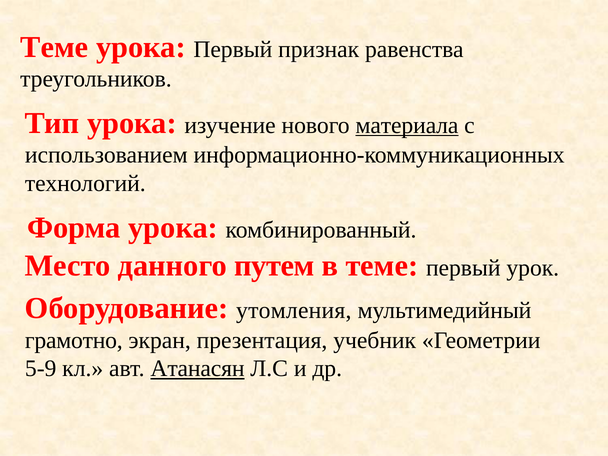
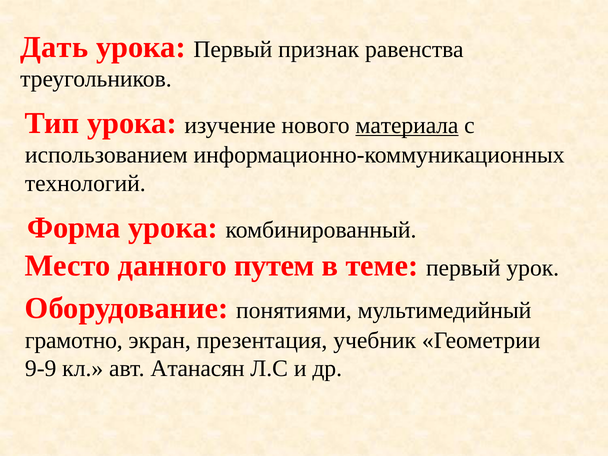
Теме at (54, 47): Теме -> Дать
утомления: утомления -> понятиями
5-9: 5-9 -> 9-9
Атанасян underline: present -> none
